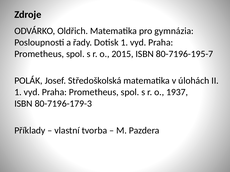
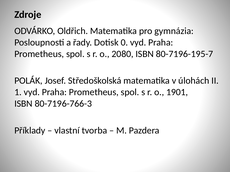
Dotisk 1: 1 -> 0
2015: 2015 -> 2080
1937: 1937 -> 1901
80-7196-179-3: 80-7196-179-3 -> 80-7196-766-3
